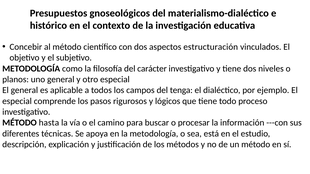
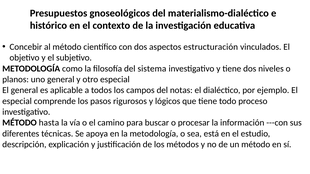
carácter: carácter -> sistema
tenga: tenga -> notas
